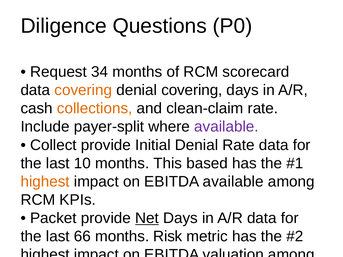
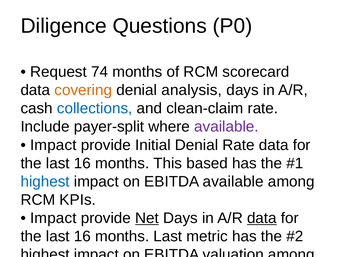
34: 34 -> 74
denial covering: covering -> analysis
collections colour: orange -> blue
Collect at (53, 145): Collect -> Impact
10 at (82, 163): 10 -> 16
highest at (45, 182) colour: orange -> blue
Packet at (53, 218): Packet -> Impact
data at (262, 218) underline: none -> present
66 at (82, 237): 66 -> 16
months Risk: Risk -> Last
